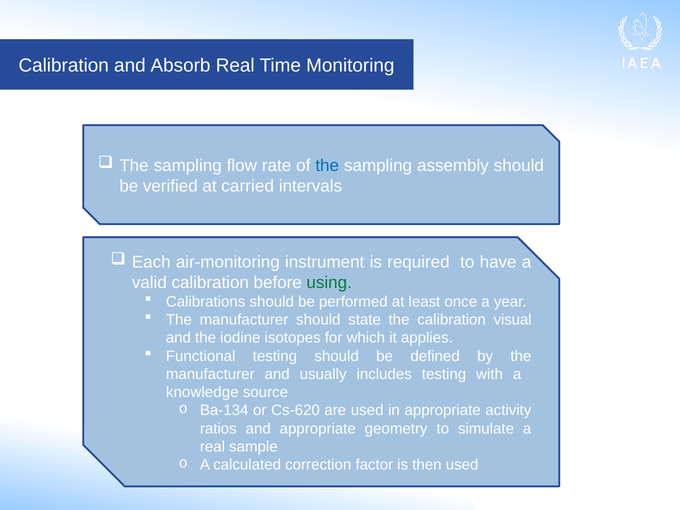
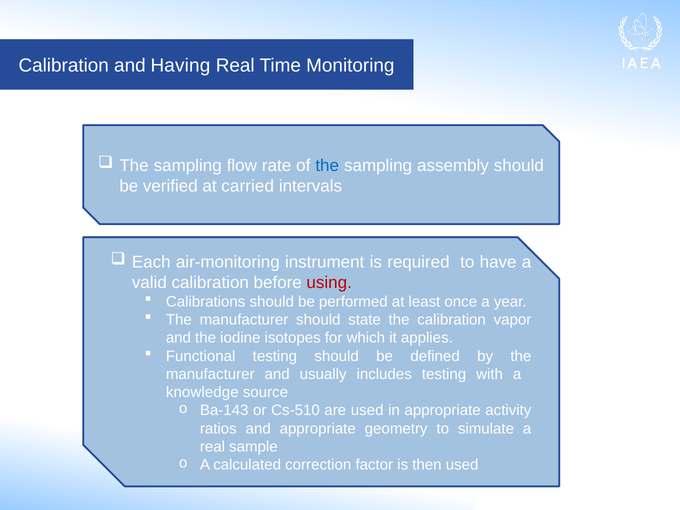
Absorb: Absorb -> Having
using colour: green -> red
visual: visual -> vapor
Ba-134: Ba-134 -> Ba-143
Cs-620: Cs-620 -> Cs-510
